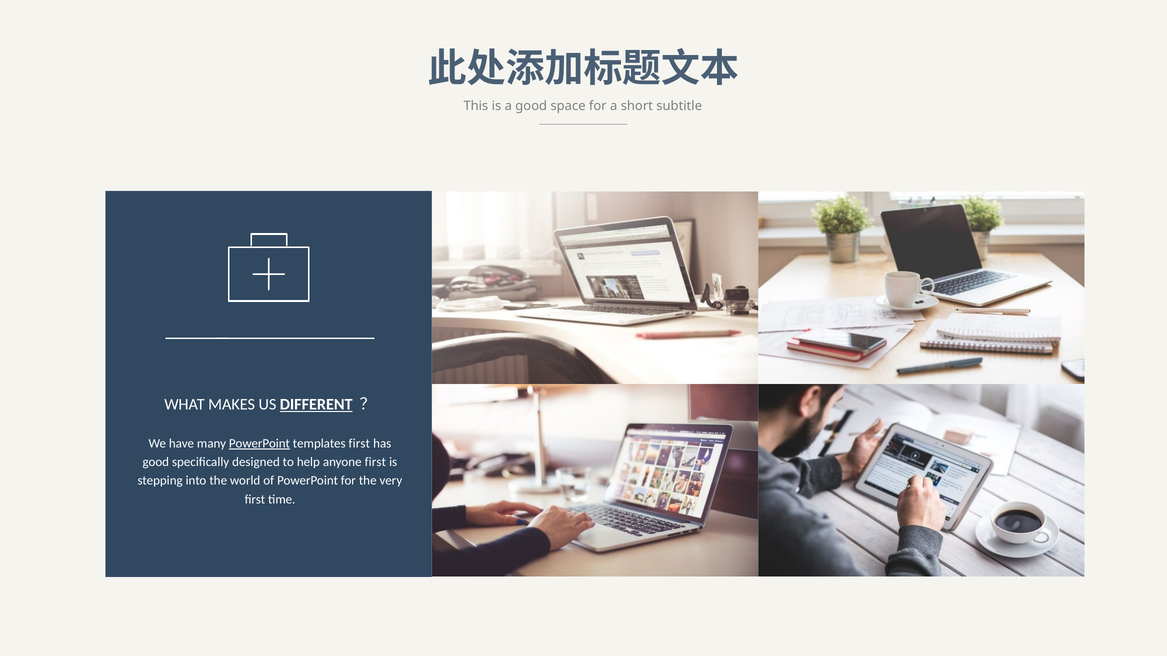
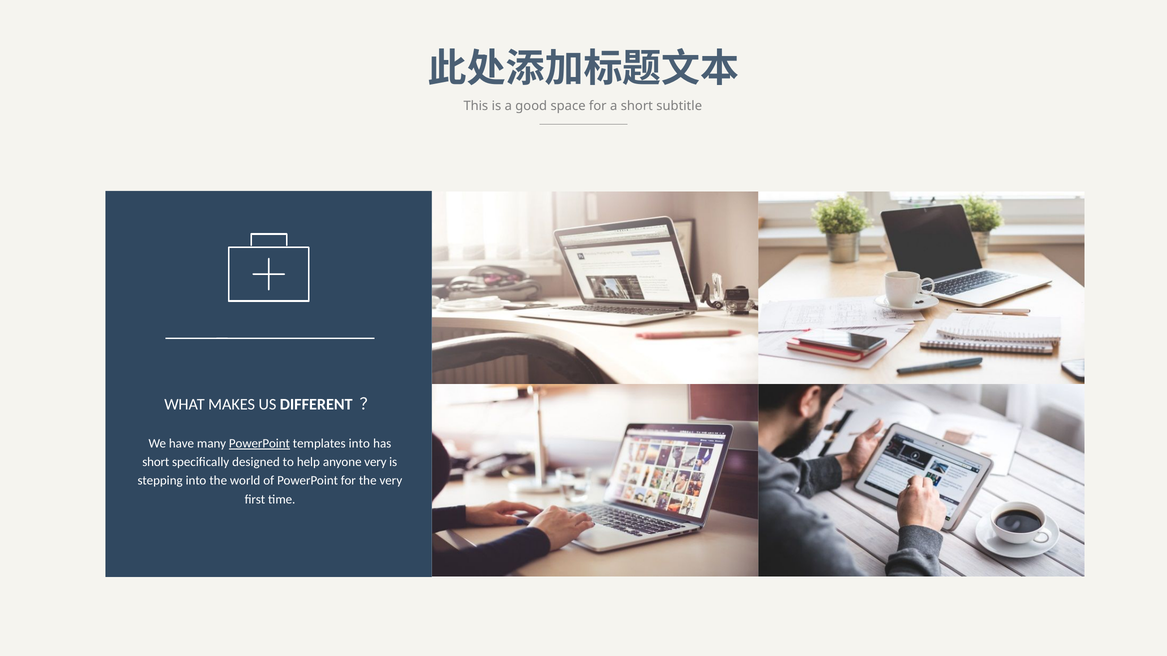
DIFFERENT underline: present -> none
templates first: first -> into
good at (156, 462): good -> short
anyone first: first -> very
